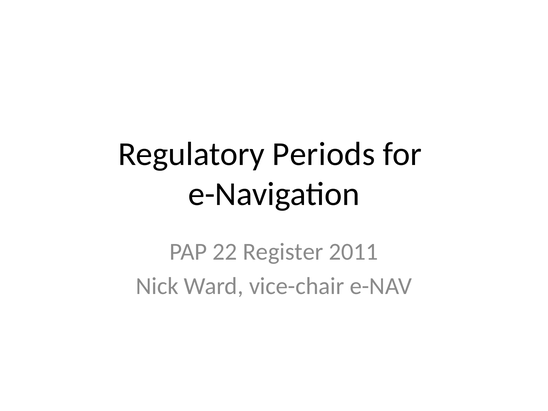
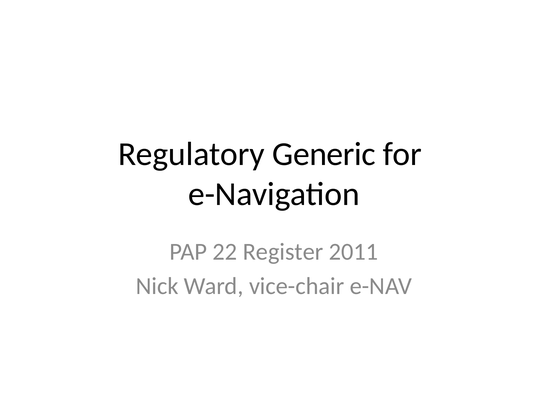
Periods: Periods -> Generic
